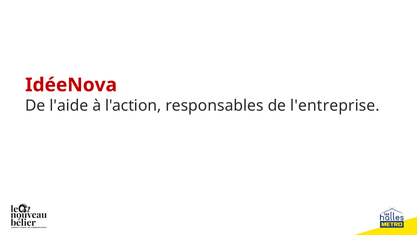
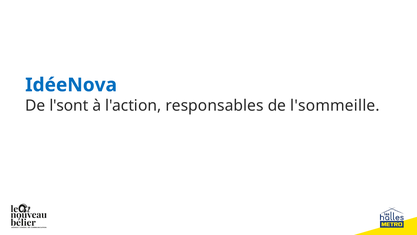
IdéeNova colour: red -> blue
l'aide: l'aide -> l'sont
l'entreprise: l'entreprise -> l'sommeille
